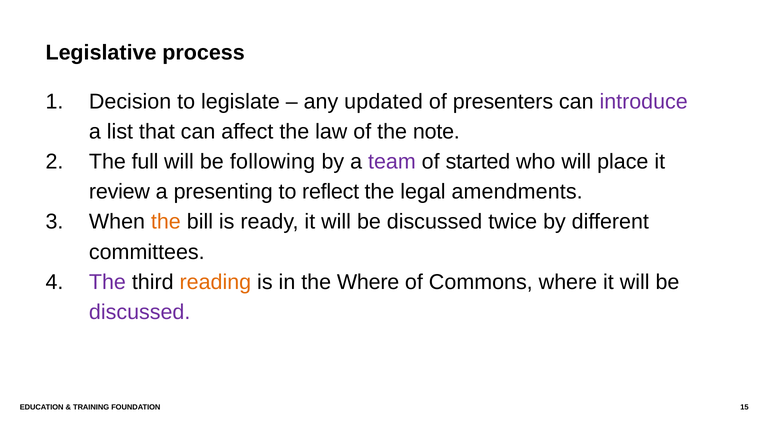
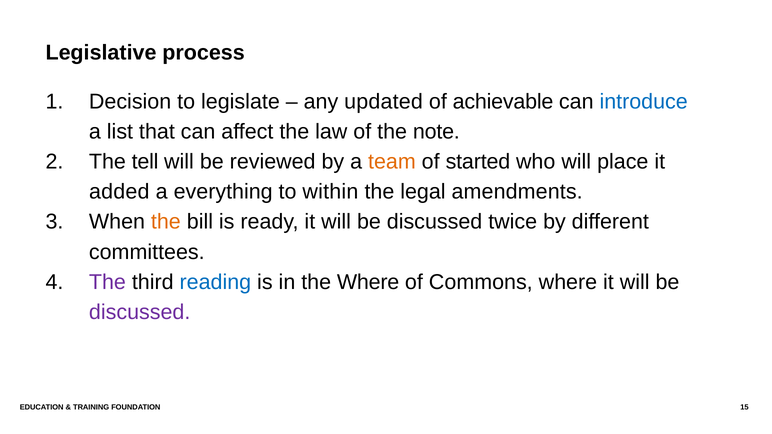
presenters: presenters -> achievable
introduce colour: purple -> blue
full: full -> tell
following: following -> reviewed
team colour: purple -> orange
review: review -> added
presenting: presenting -> everything
reflect: reflect -> within
reading colour: orange -> blue
